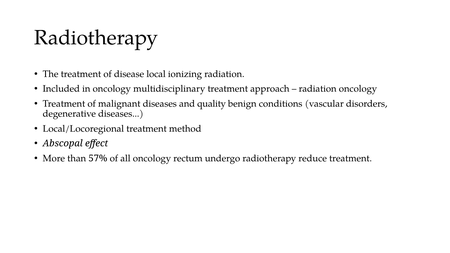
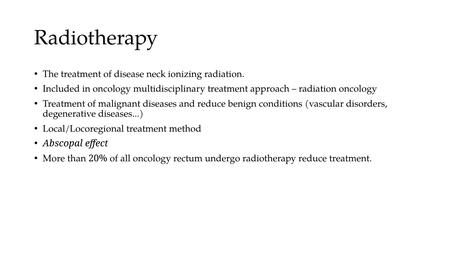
local: local -> neck
and quality: quality -> reduce
57%: 57% -> 20%
